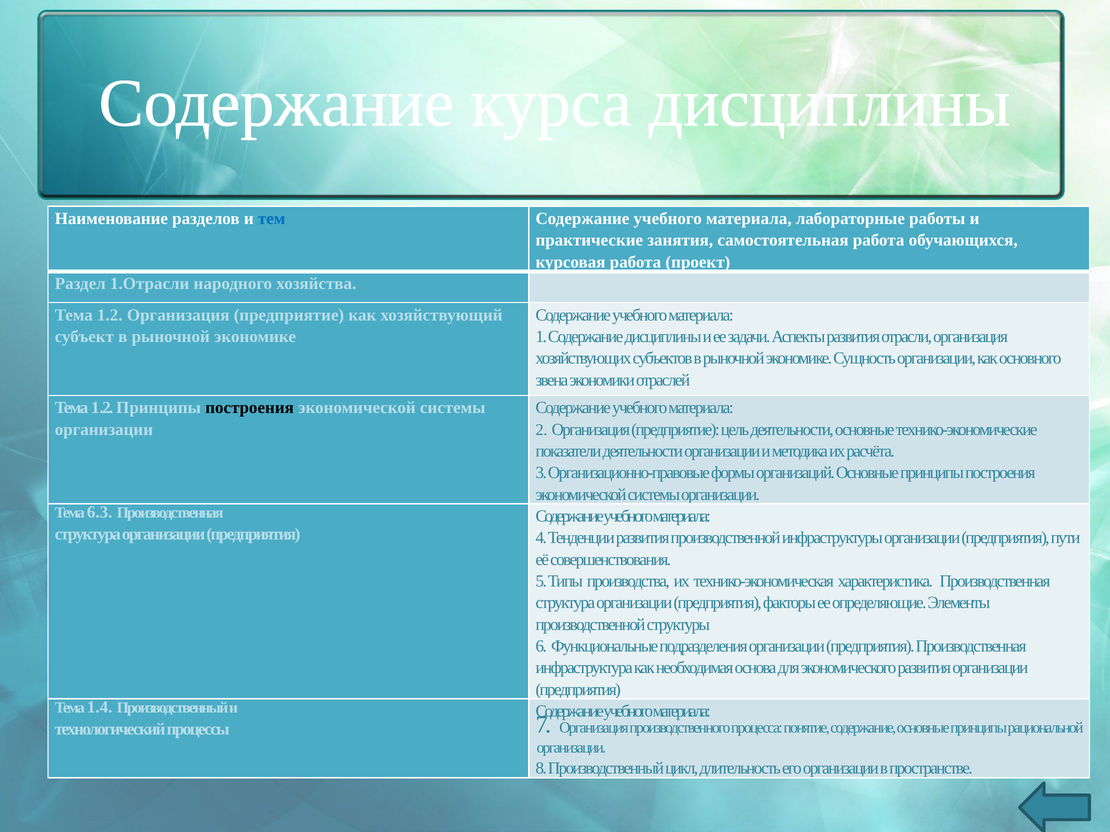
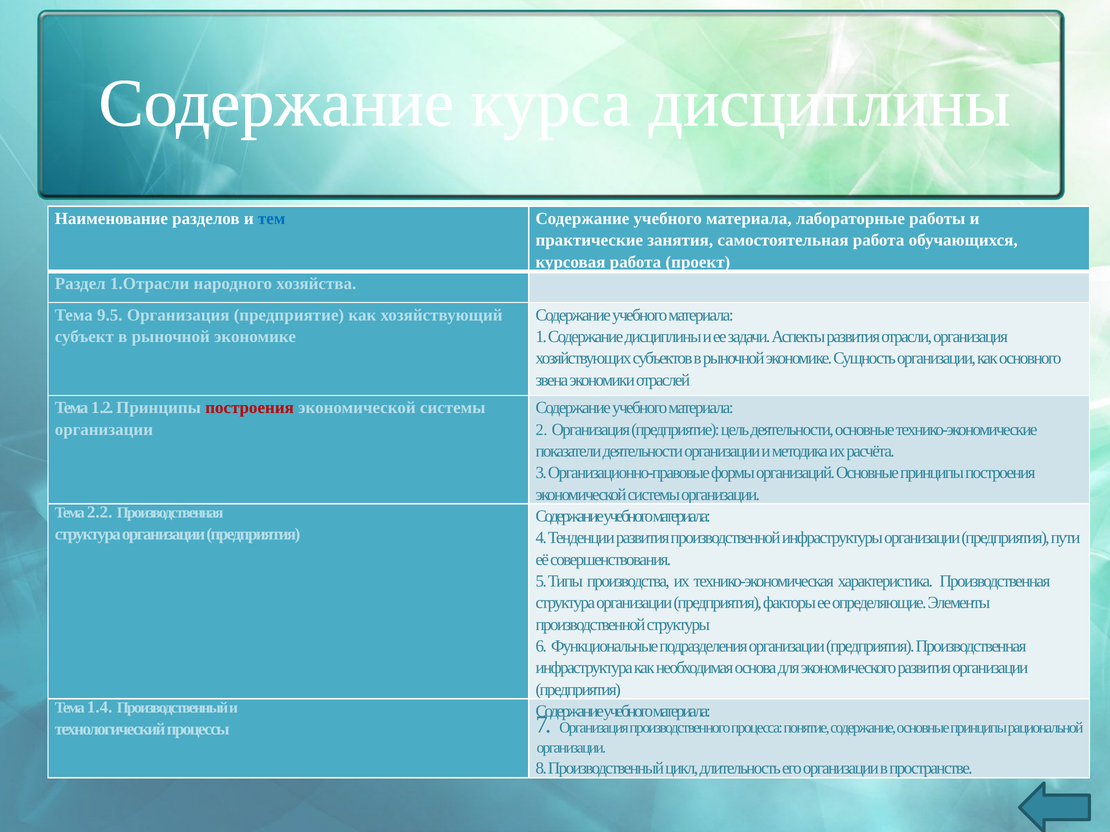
1.2 at (110, 315): 1.2 -> 9.5
построения at (250, 408) colour: black -> red
6.3: 6.3 -> 2.2
